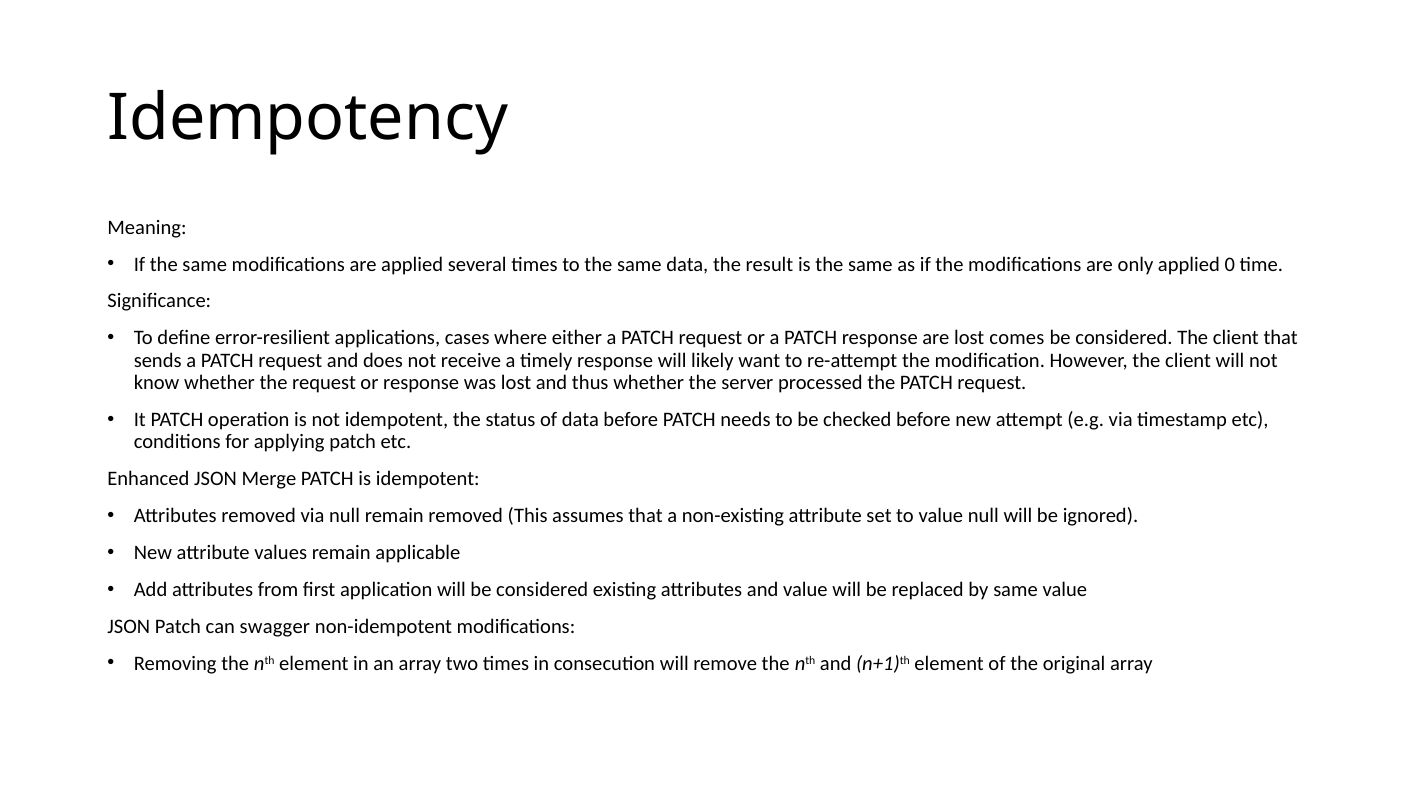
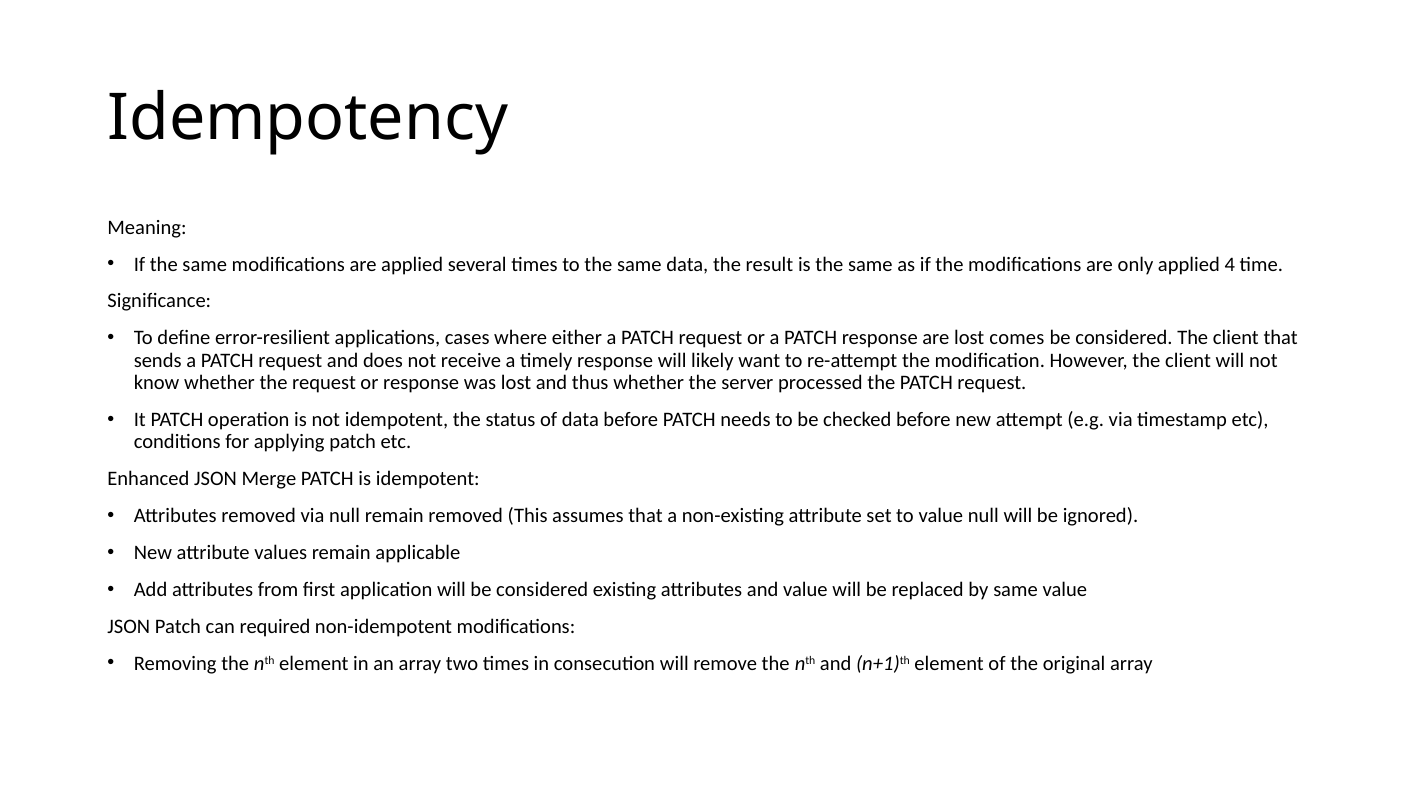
0: 0 -> 4
swagger: swagger -> required
